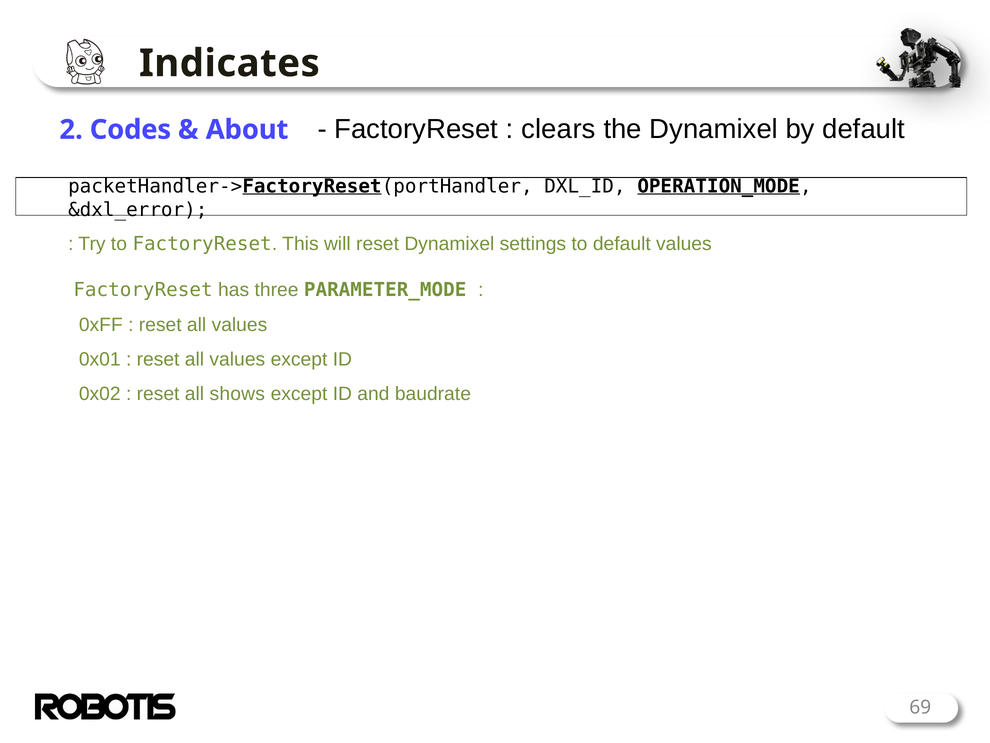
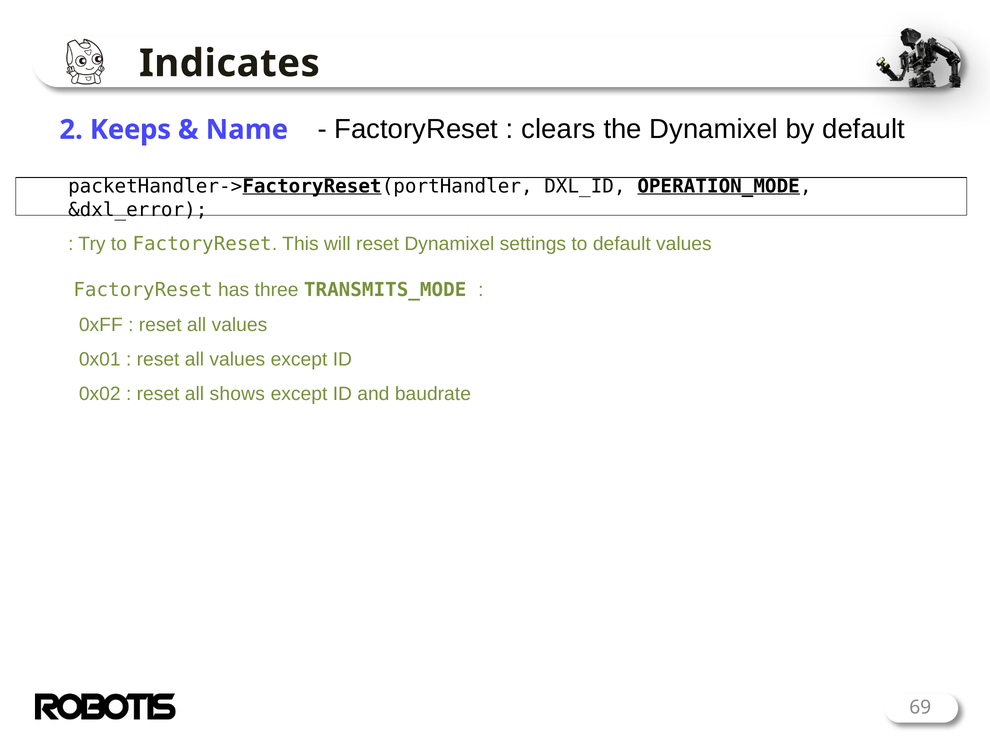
Codes: Codes -> Keeps
About: About -> Name
PARAMETER_MODE: PARAMETER_MODE -> TRANSMITS_MODE
